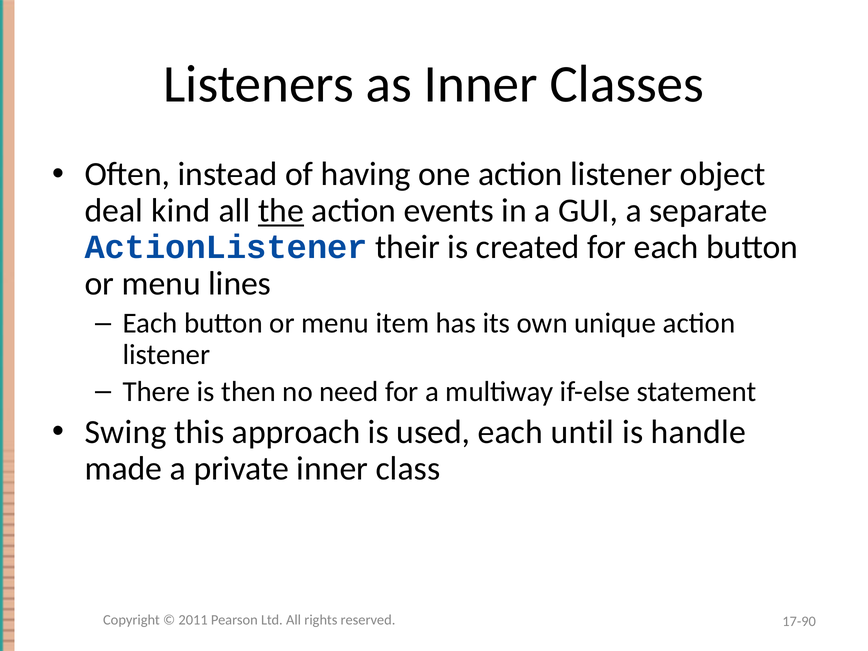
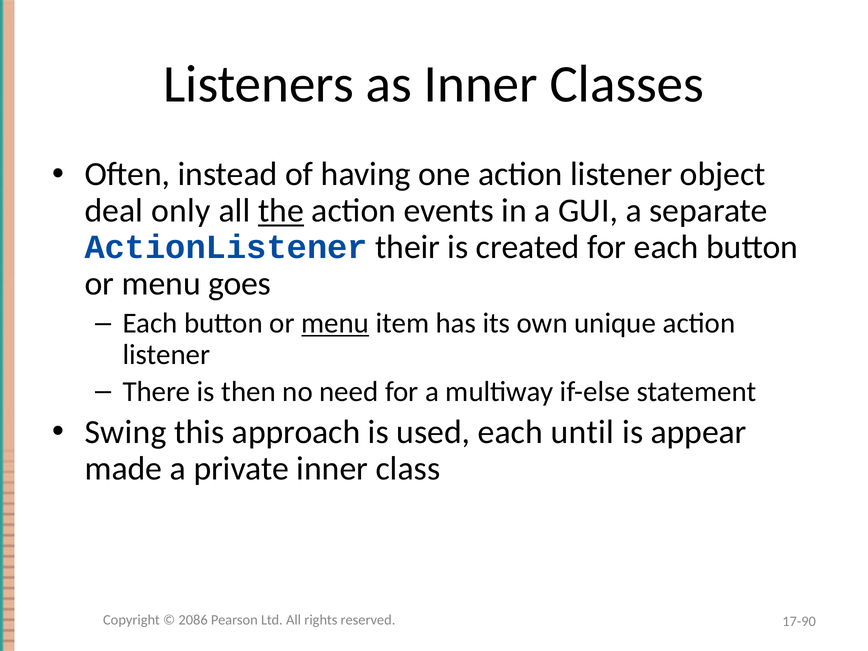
kind: kind -> only
lines: lines -> goes
menu at (335, 323) underline: none -> present
handle: handle -> appear
2011: 2011 -> 2086
